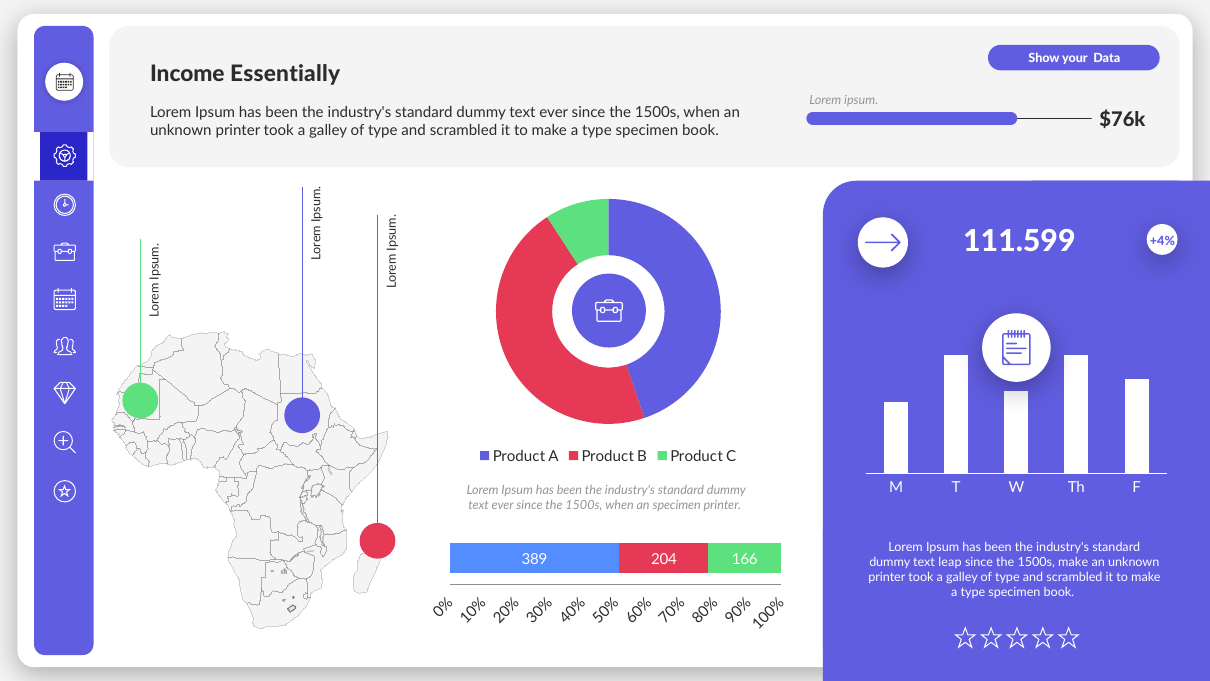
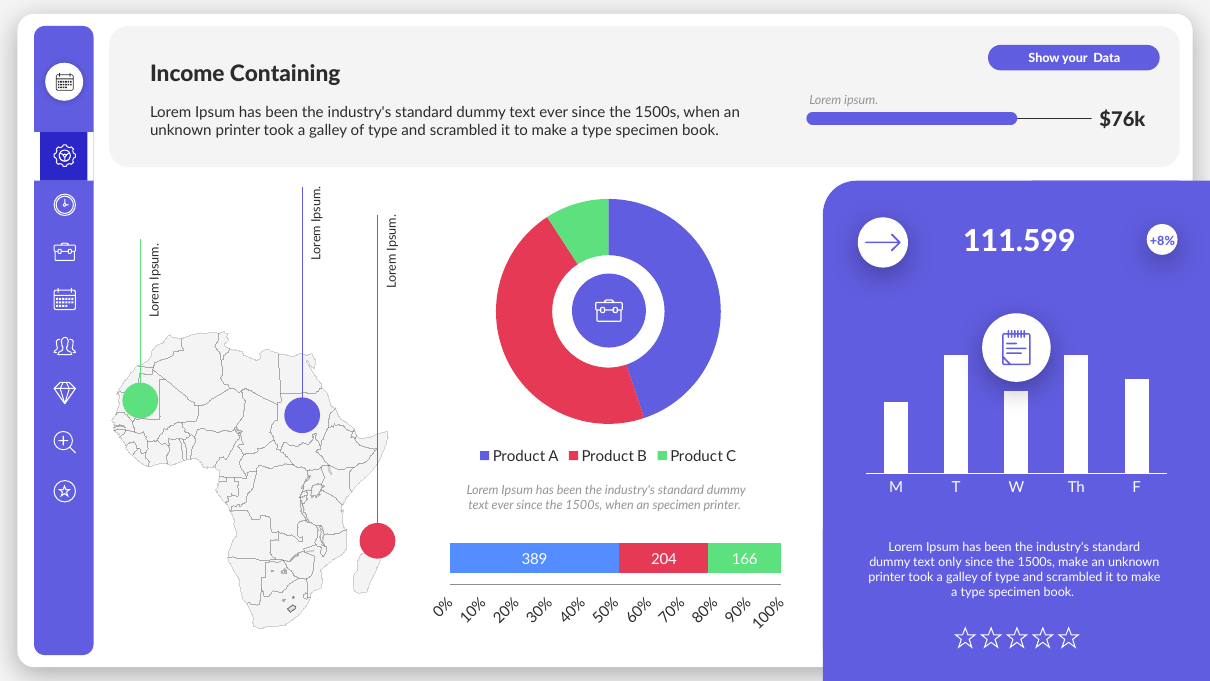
Essentially: Essentially -> Containing
+4%: +4% -> +8%
leap: leap -> only
